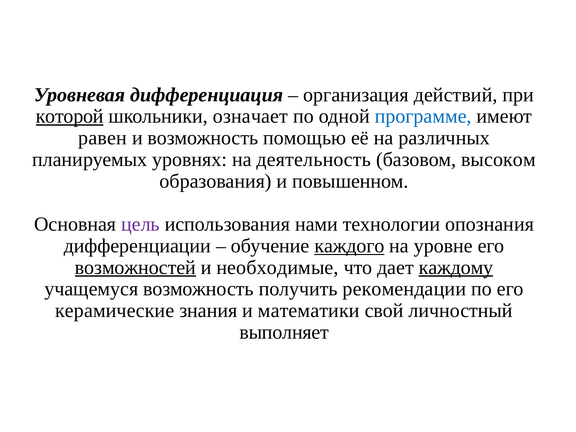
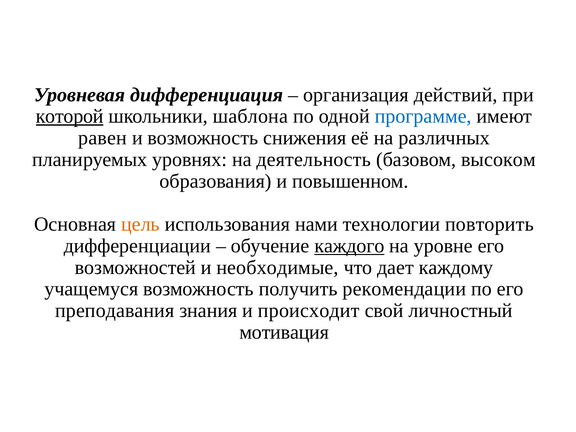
означает: означает -> шаблона
помощью: помощью -> снижения
цель colour: purple -> orange
опознания: опознания -> повторить
возможностей underline: present -> none
каждому underline: present -> none
керамические: керамические -> преподавания
математики: математики -> происходит
выполняет: выполняет -> мотивация
